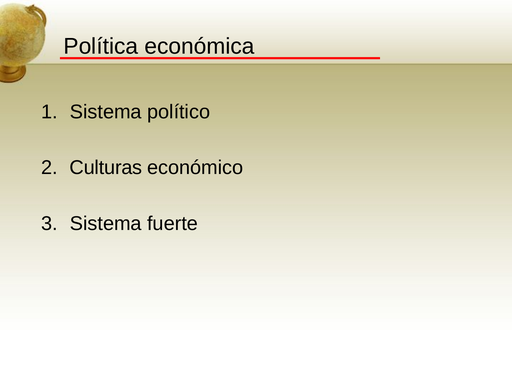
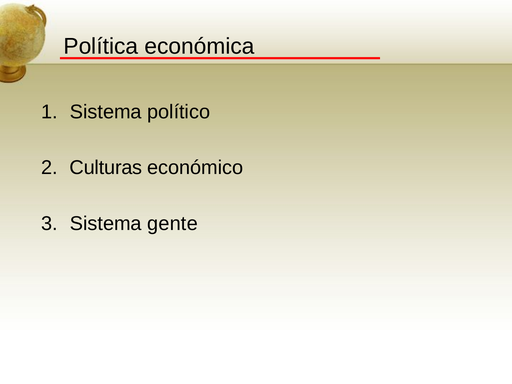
fuerte: fuerte -> gente
